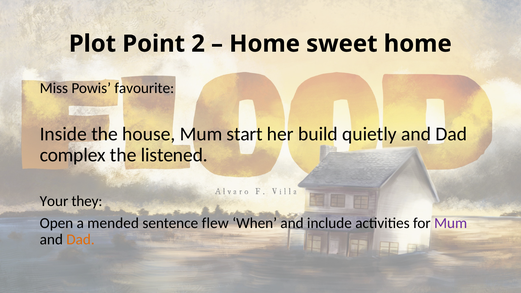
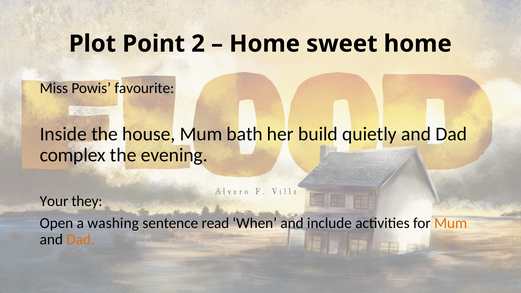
start: start -> bath
listened: listened -> evening
mended: mended -> washing
flew: flew -> read
Mum at (451, 223) colour: purple -> orange
